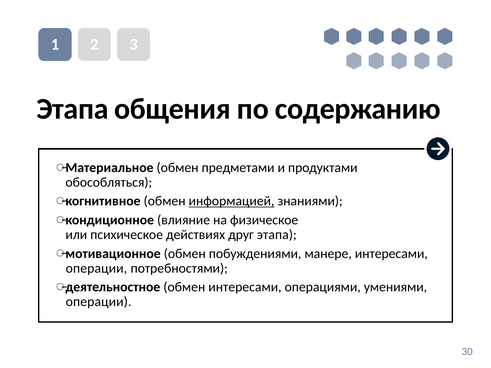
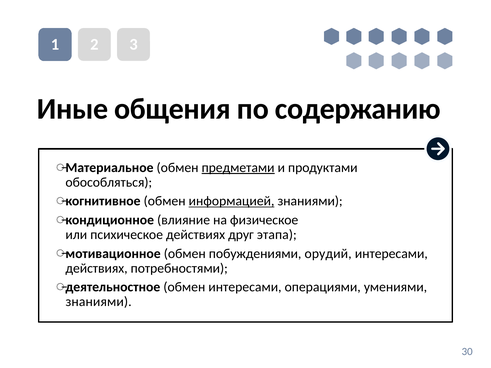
Этапа at (73, 109): Этапа -> Иные
предметами underline: none -> present
манере: манере -> орудий
операции at (96, 268): операции -> действиях
операции at (99, 302): операции -> знаниями
